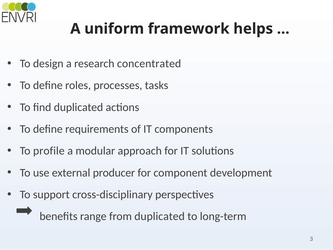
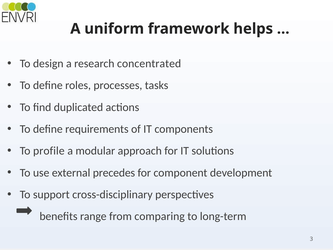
producer: producer -> precedes
from duplicated: duplicated -> comparing
